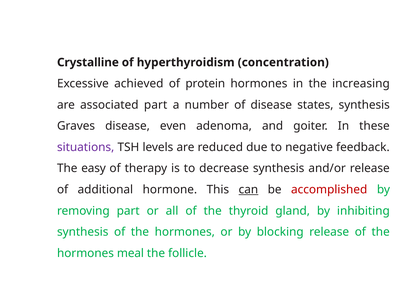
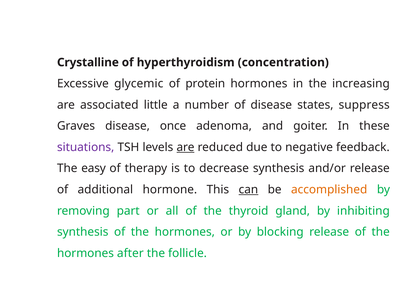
achieved: achieved -> glycemic
associated part: part -> little
states synthesis: synthesis -> suppress
even: even -> once
are at (186, 147) underline: none -> present
accomplished colour: red -> orange
meal: meal -> after
